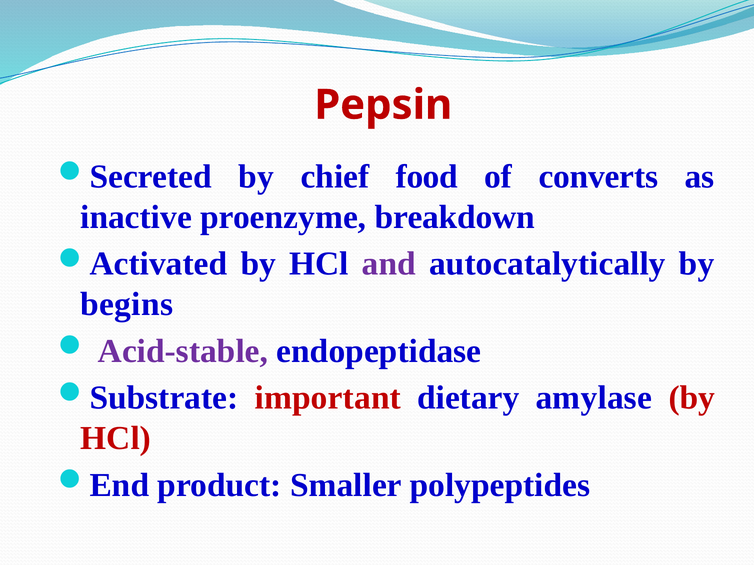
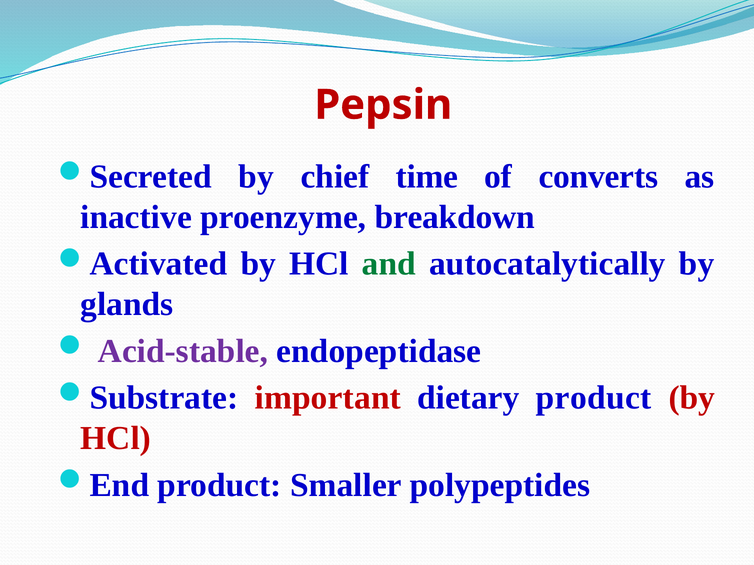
food: food -> time
and colour: purple -> green
begins: begins -> glands
dietary amylase: amylase -> product
